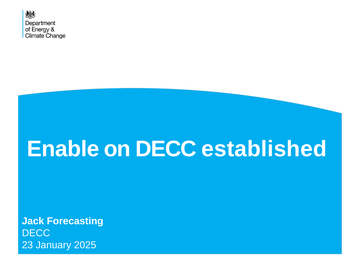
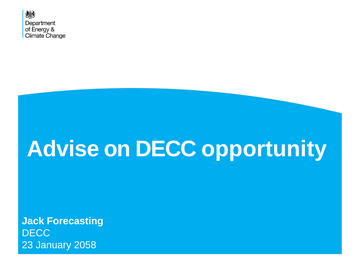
Enable: Enable -> Advise
established: established -> opportunity
2025: 2025 -> 2058
